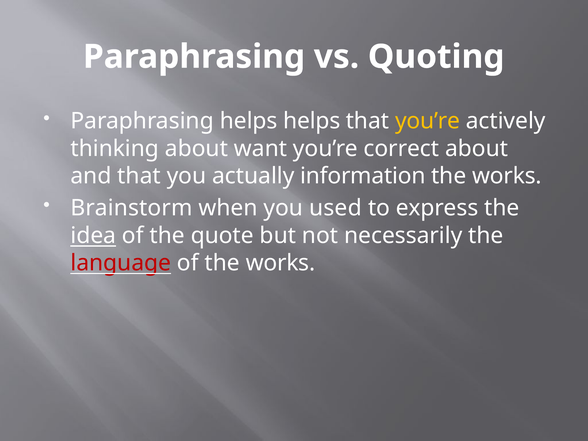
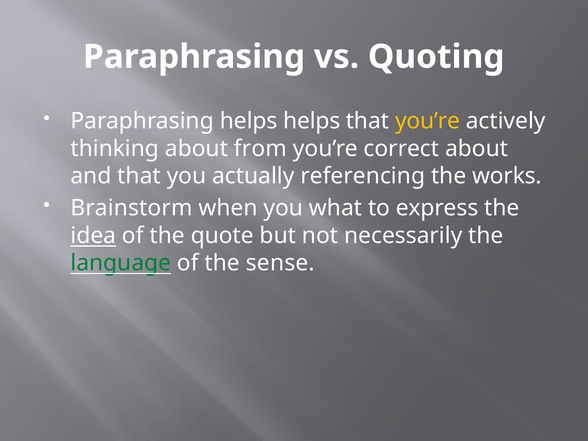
want: want -> from
information: information -> referencing
used: used -> what
language colour: red -> green
of the works: works -> sense
